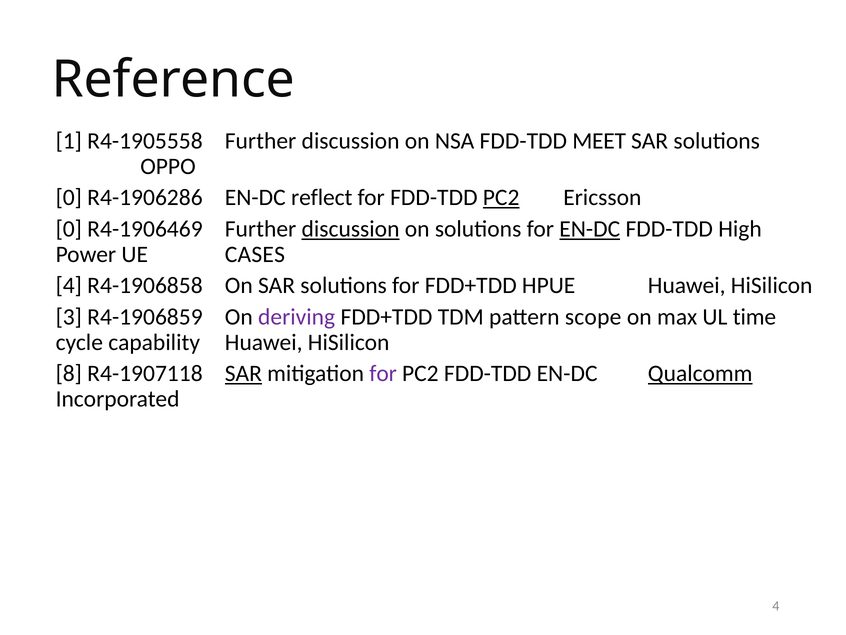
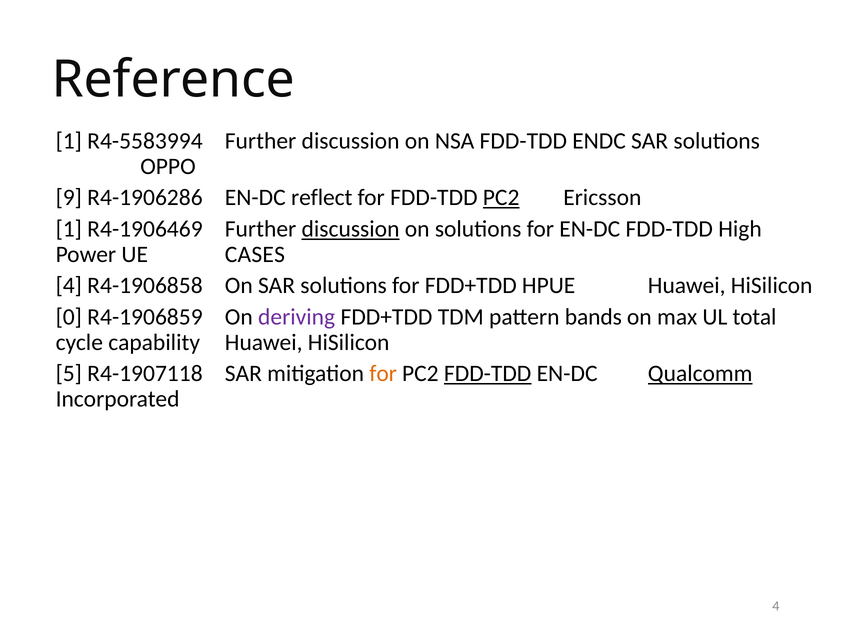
R4-1905558: R4-1905558 -> R4-5583994
MEET: MEET -> ENDC
0 at (69, 197): 0 -> 9
0 at (69, 229): 0 -> 1
EN-DC at (590, 229) underline: present -> none
3: 3 -> 0
scope: scope -> bands
time: time -> total
8: 8 -> 5
SAR at (243, 373) underline: present -> none
for at (383, 373) colour: purple -> orange
FDD-TDD at (488, 373) underline: none -> present
